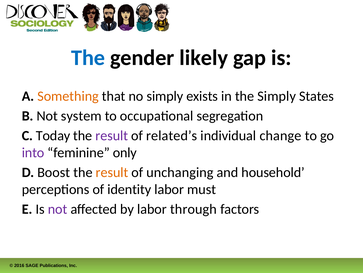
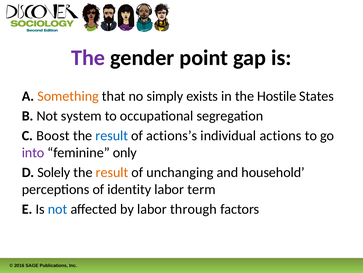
The at (88, 58) colour: blue -> purple
likely: likely -> point
the Simply: Simply -> Hostile
Today: Today -> Boost
result at (112, 135) colour: purple -> blue
related’s: related’s -> actions’s
change: change -> actions
Boost: Boost -> Solely
must: must -> term
not at (58, 209) colour: purple -> blue
